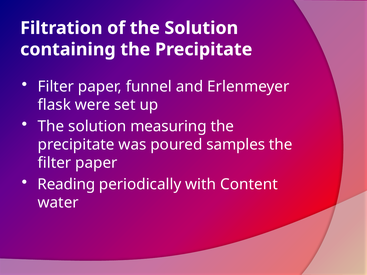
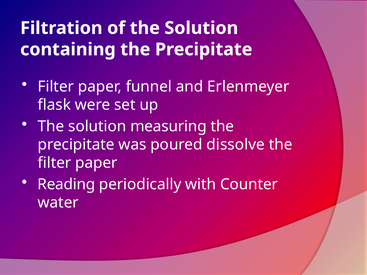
samples: samples -> dissolve
Content: Content -> Counter
